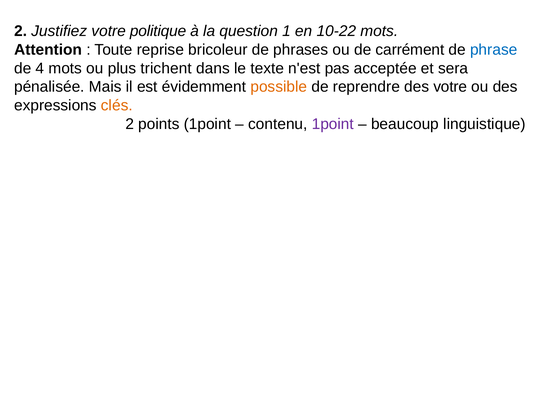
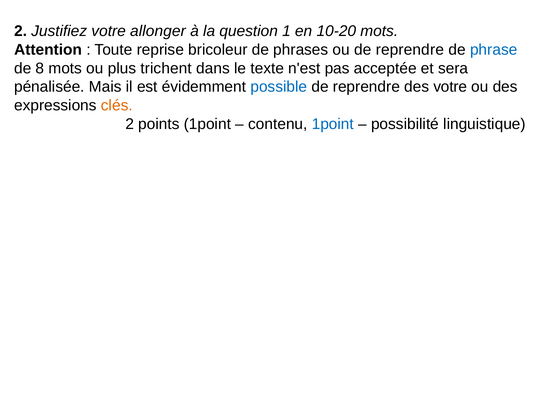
politique: politique -> allonger
10-22: 10-22 -> 10-20
ou de carrément: carrément -> reprendre
4: 4 -> 8
possible colour: orange -> blue
1point at (333, 124) colour: purple -> blue
beaucoup: beaucoup -> possibilité
